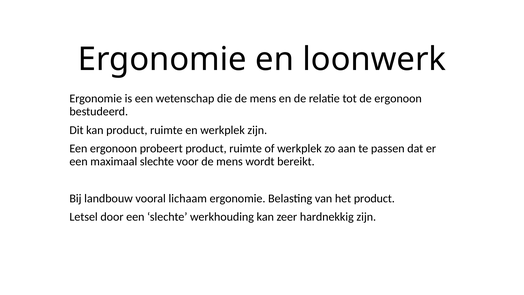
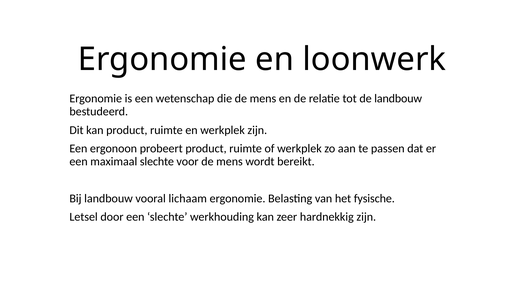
de ergonoon: ergonoon -> landbouw
het product: product -> fysische
